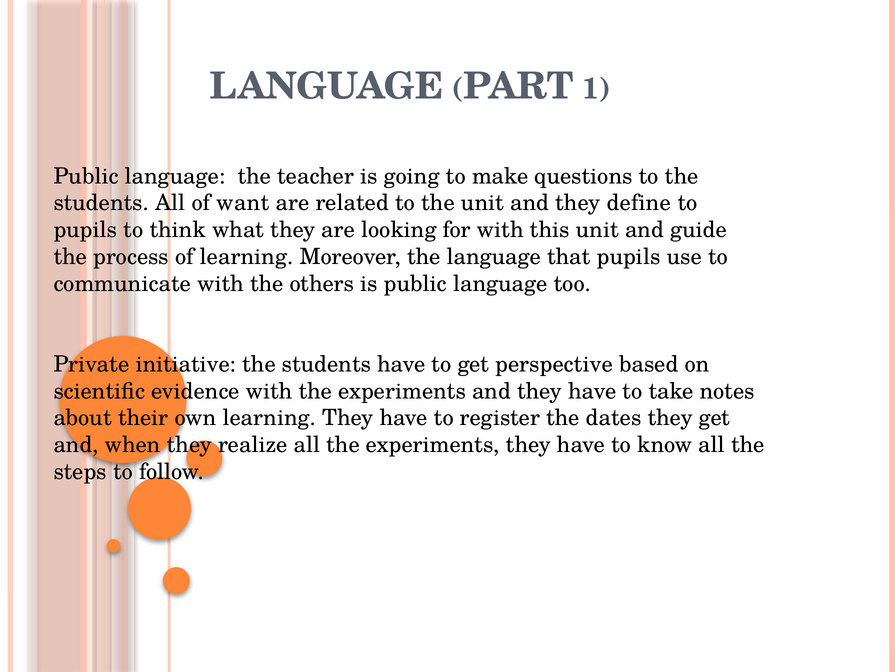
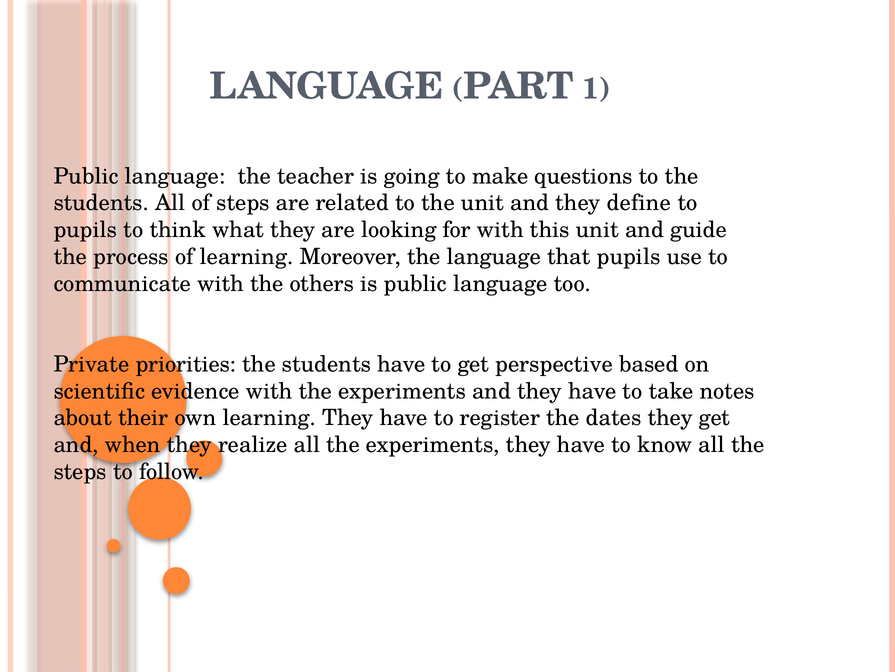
of want: want -> steps
initiative: initiative -> priorities
